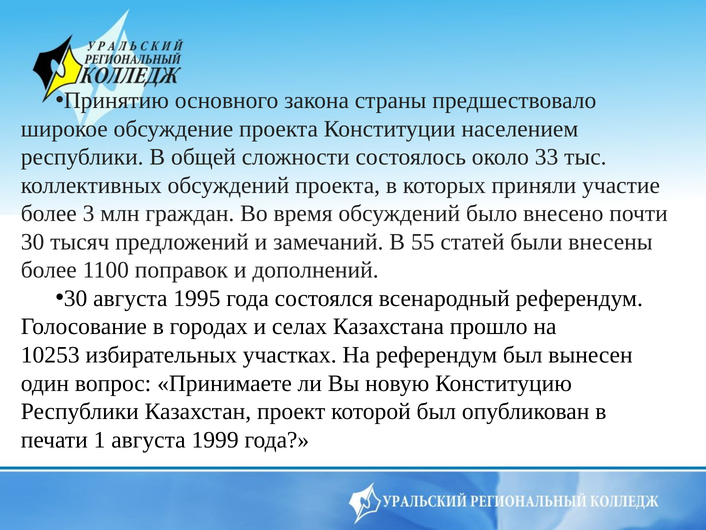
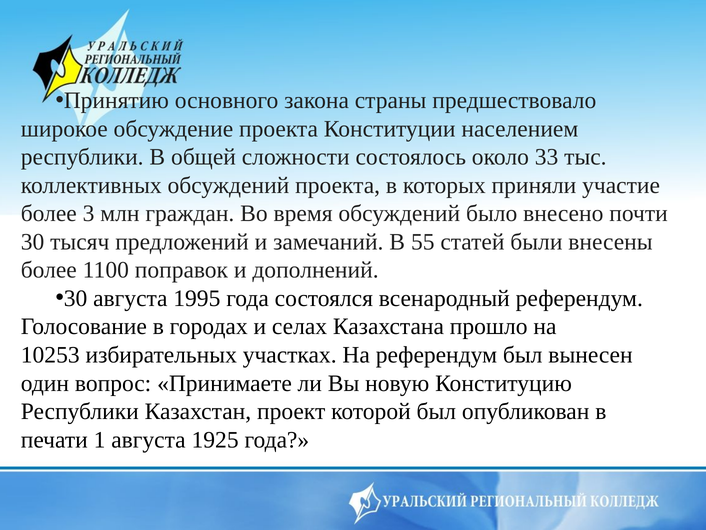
1999: 1999 -> 1925
